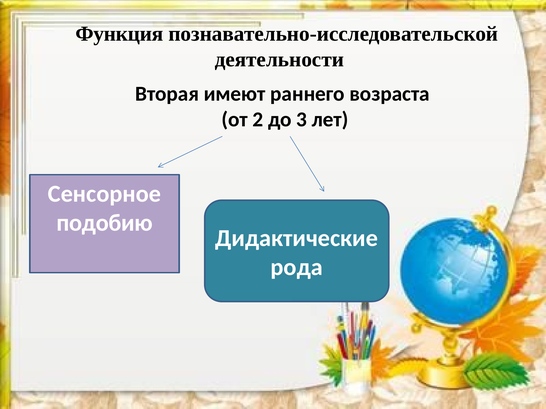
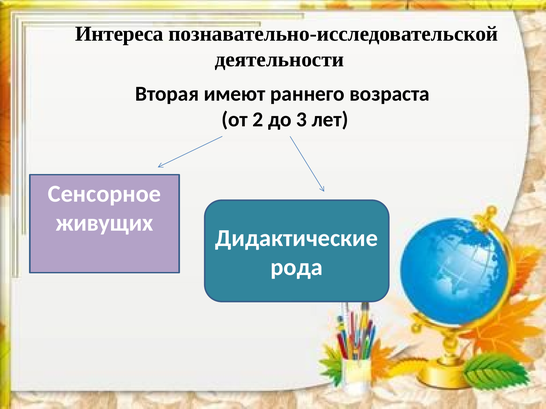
Функция: Функция -> Интереса
подобию: подобию -> живущих
